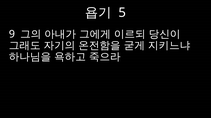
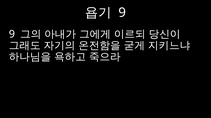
5 at (122, 13): 5 -> 9
